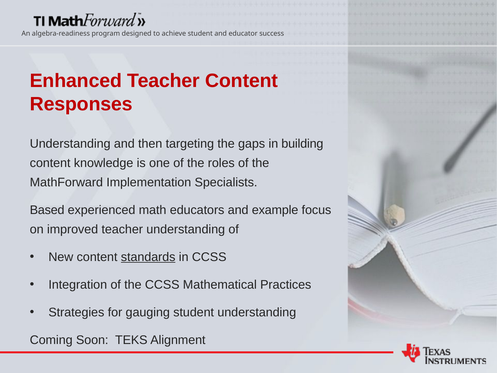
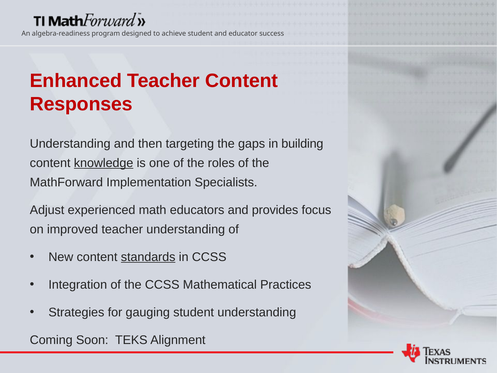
knowledge underline: none -> present
Based: Based -> Adjust
example: example -> provides
